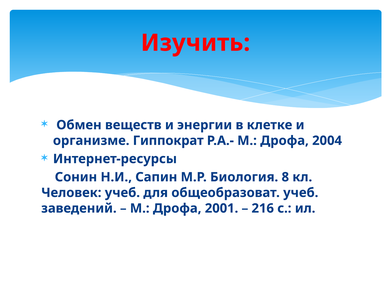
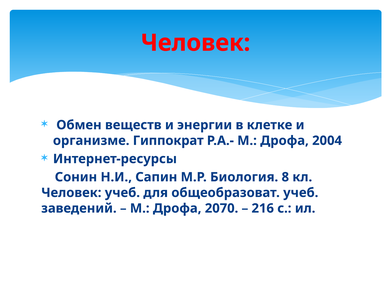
Изучить at (195, 43): Изучить -> Человек
2001: 2001 -> 2070
